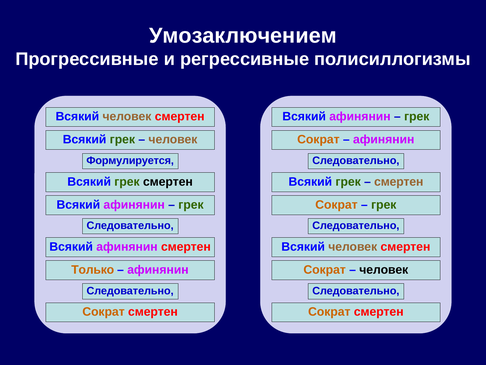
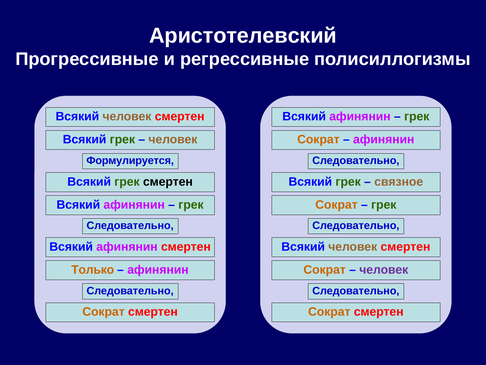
Умозаключением: Умозаключением -> Аристотелевский
смертен at (399, 181): смертен -> связное
человек at (384, 269) colour: black -> purple
